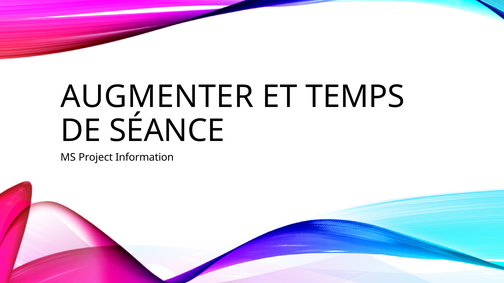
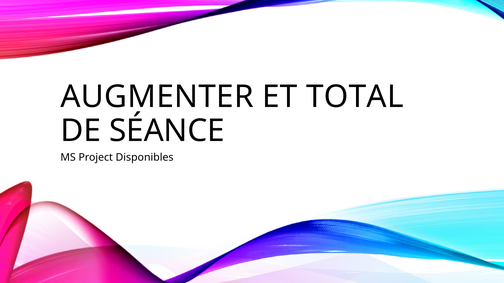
TEMPS: TEMPS -> TOTAL
Information: Information -> Disponibles
